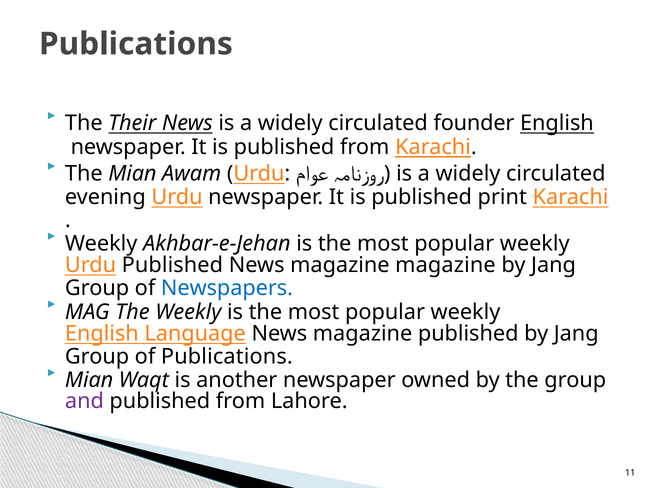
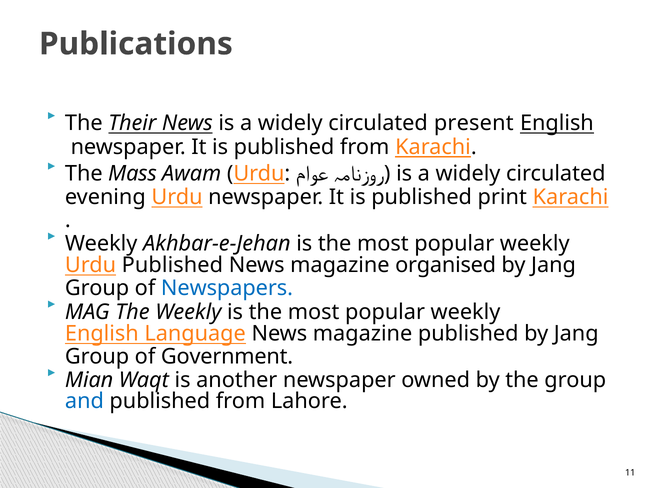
founder: founder -> present
The Mian: Mian -> Mass
magazine magazine: magazine -> organised
of Publications: Publications -> Government
and colour: purple -> blue
